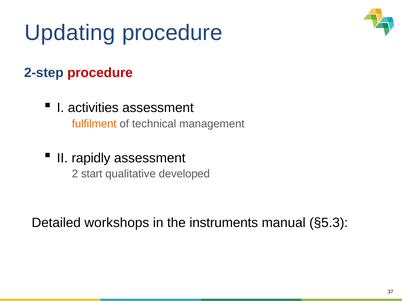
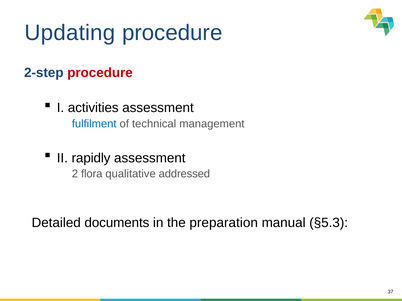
fulfilment colour: orange -> blue
start: start -> flora
developed: developed -> addressed
workshops: workshops -> documents
instruments: instruments -> preparation
